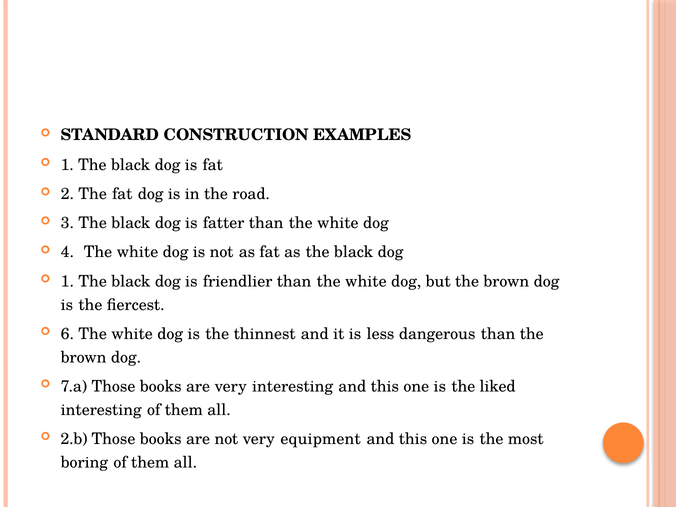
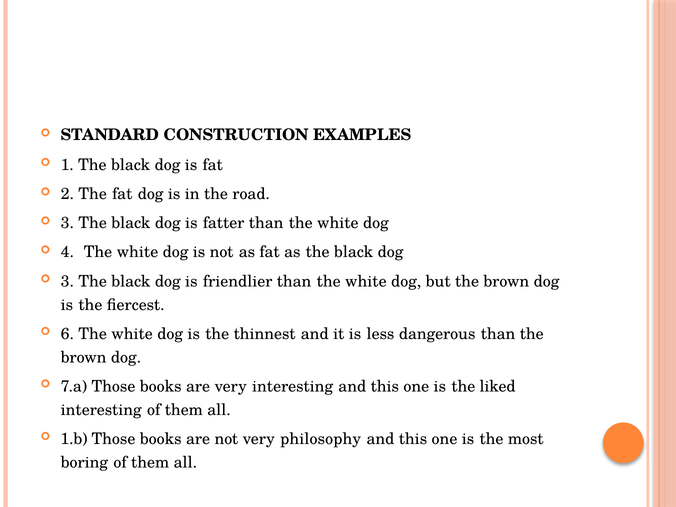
1 at (67, 281): 1 -> 3
2.b: 2.b -> 1.b
equipment: equipment -> philosophy
